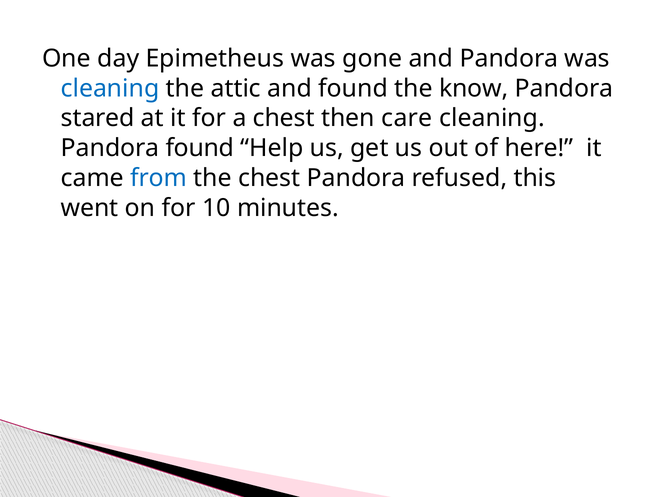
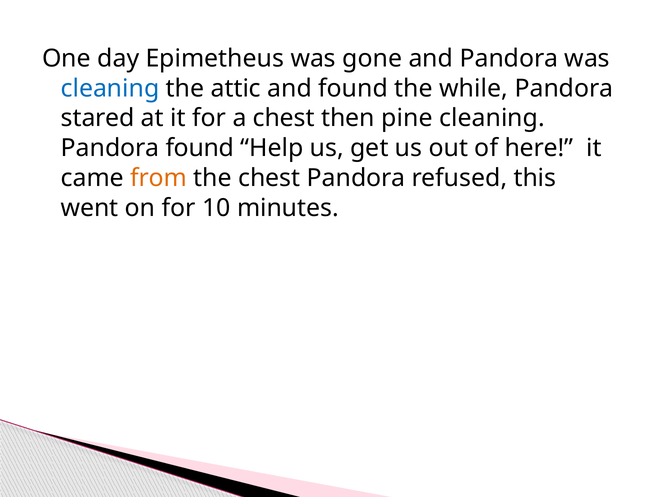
know: know -> while
care: care -> pine
from colour: blue -> orange
